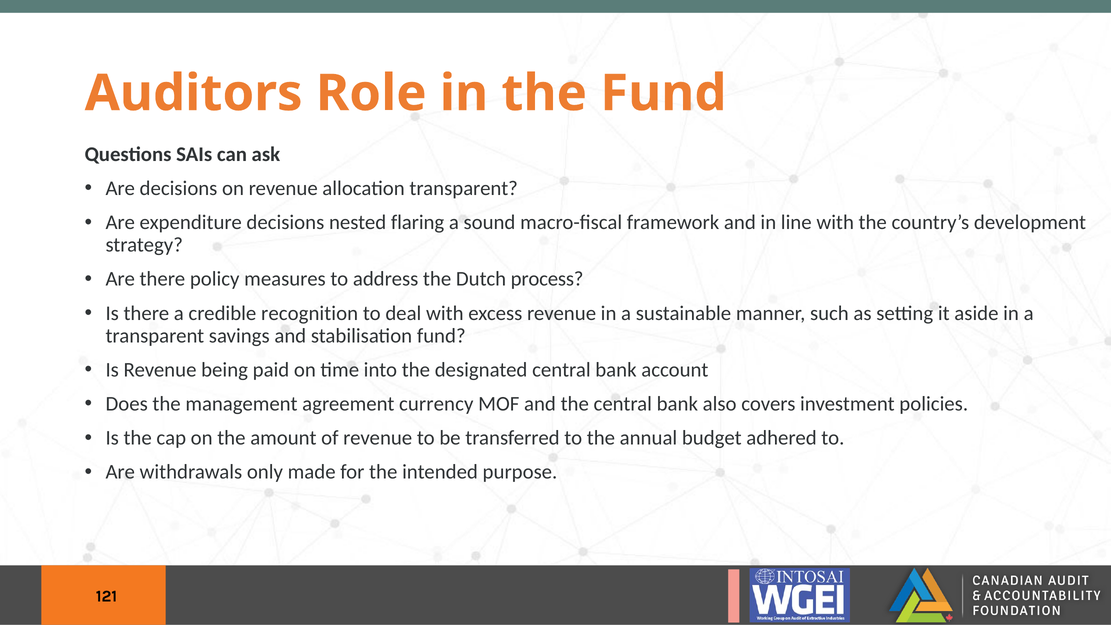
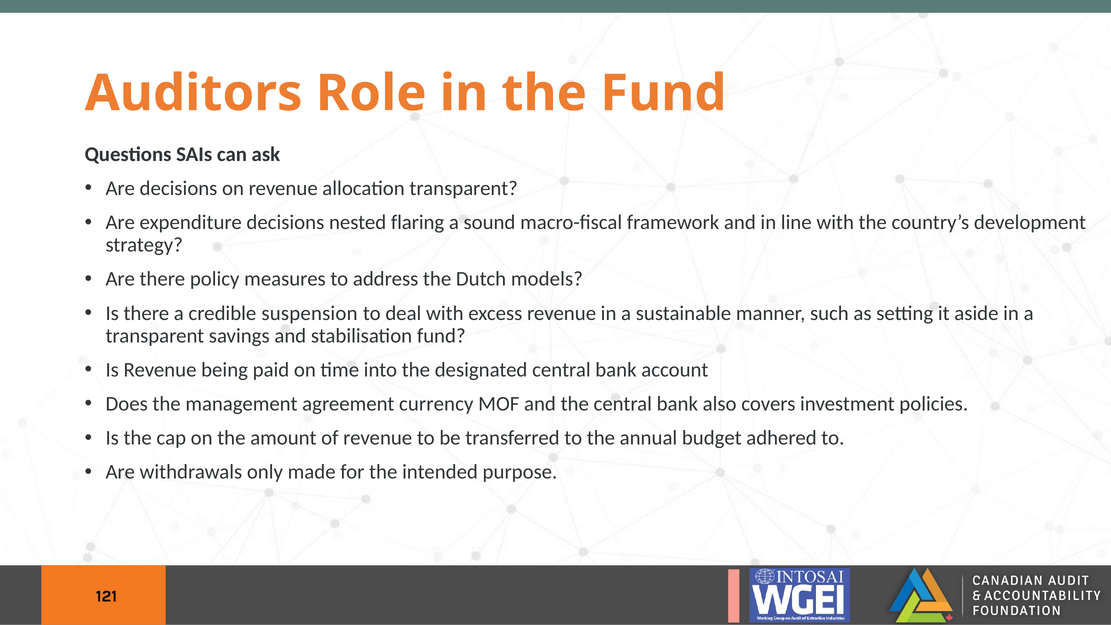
process: process -> models
recognition: recognition -> suspension
